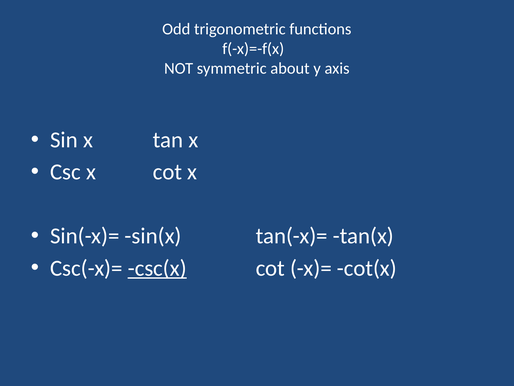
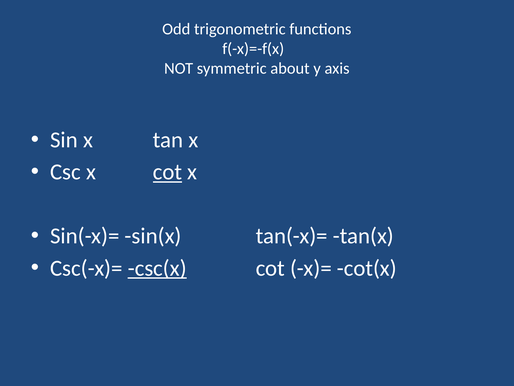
cot at (168, 172) underline: none -> present
